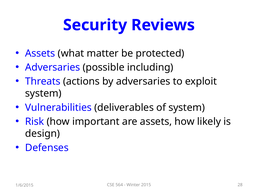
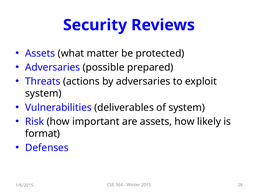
including: including -> prepared
design: design -> format
